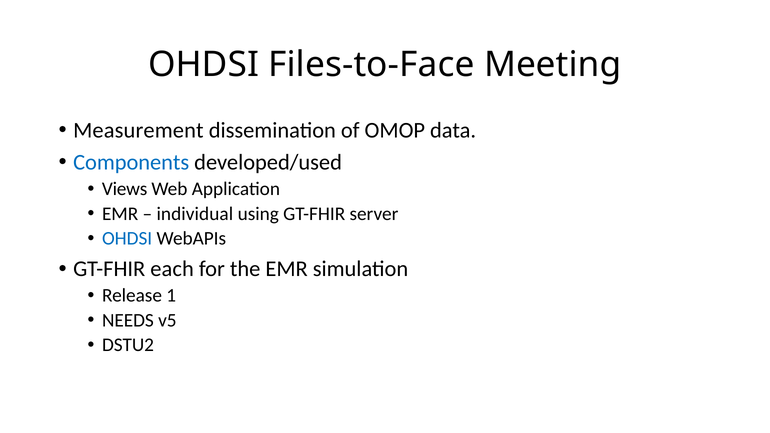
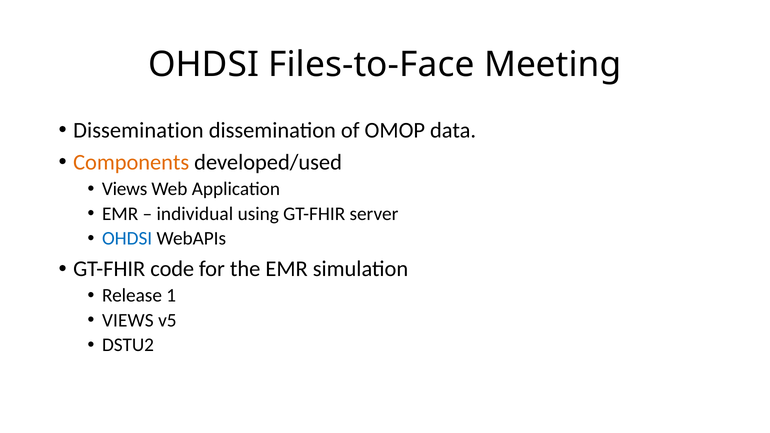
Measurement at (138, 130): Measurement -> Dissemination
Components colour: blue -> orange
each: each -> code
NEEDS at (128, 320): NEEDS -> VIEWS
